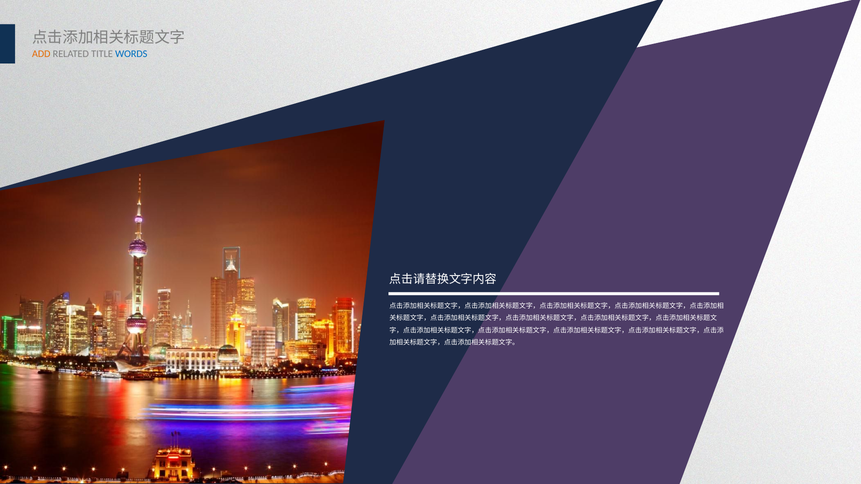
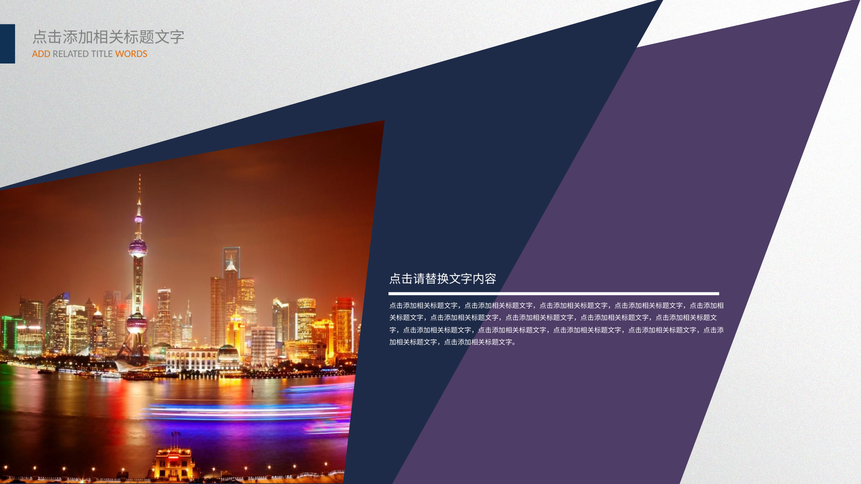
WORDS colour: blue -> orange
